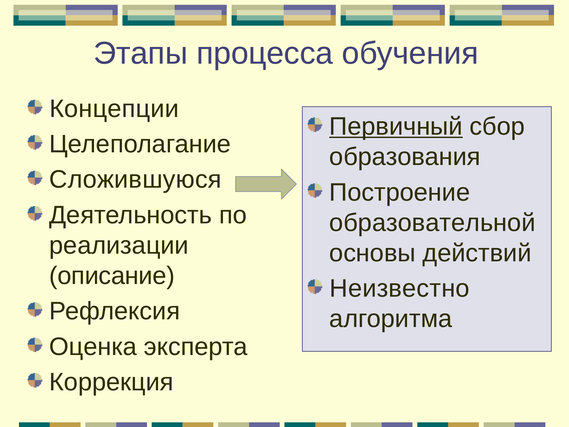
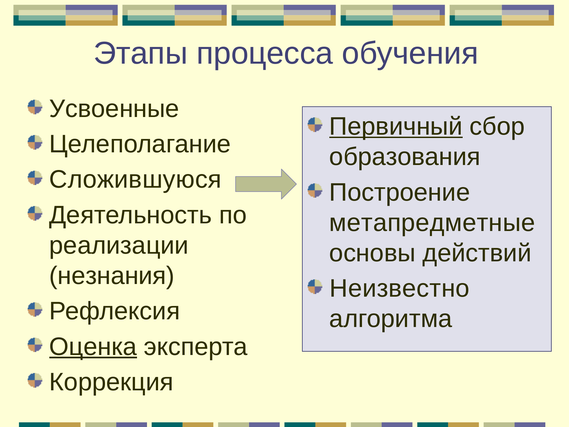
Концепции: Концепции -> Усвоенные
образовательной: образовательной -> метапредметные
описание: описание -> незнания
Оценка underline: none -> present
